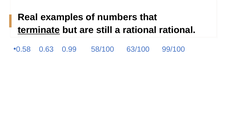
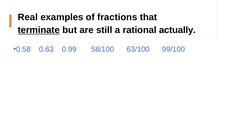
numbers: numbers -> fractions
rational rational: rational -> actually
